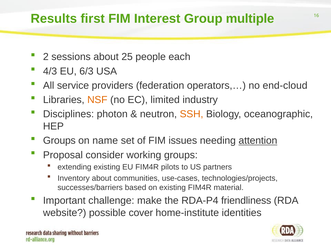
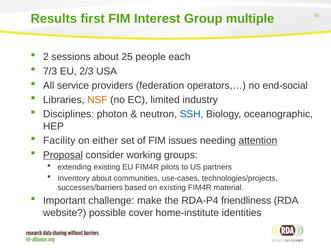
4/3: 4/3 -> 7/3
6/3: 6/3 -> 2/3
end-cloud: end-cloud -> end-social
SSH colour: orange -> blue
Groups at (59, 141): Groups -> Facility
name: name -> either
Proposal underline: none -> present
